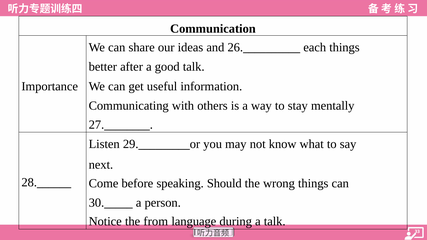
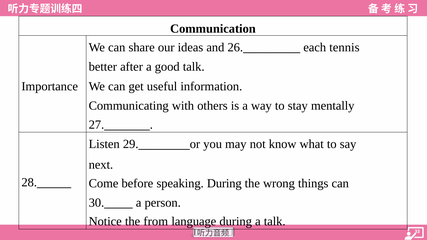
each things: things -> tennis
speaking Should: Should -> During
